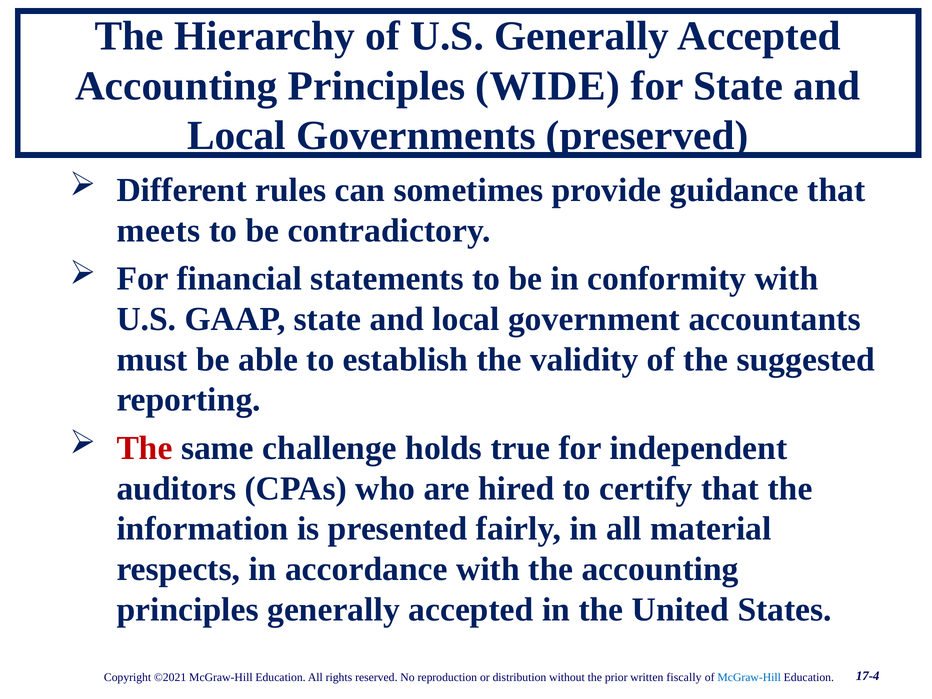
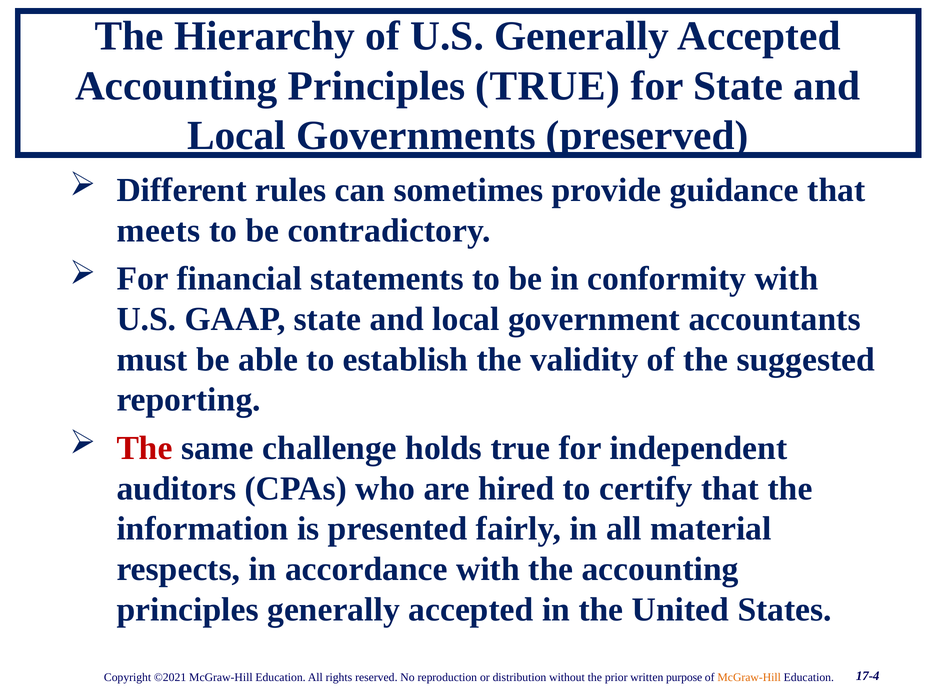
Principles WIDE: WIDE -> TRUE
fiscally: fiscally -> purpose
McGraw-Hill at (749, 678) colour: blue -> orange
